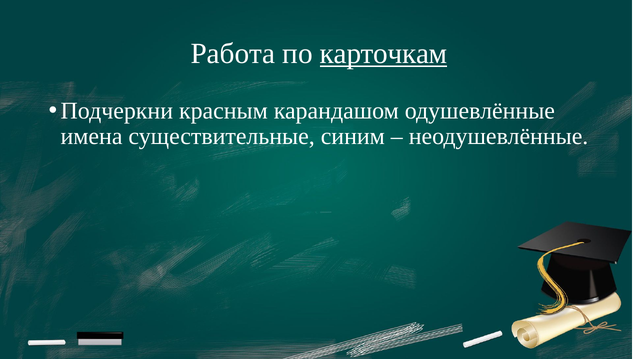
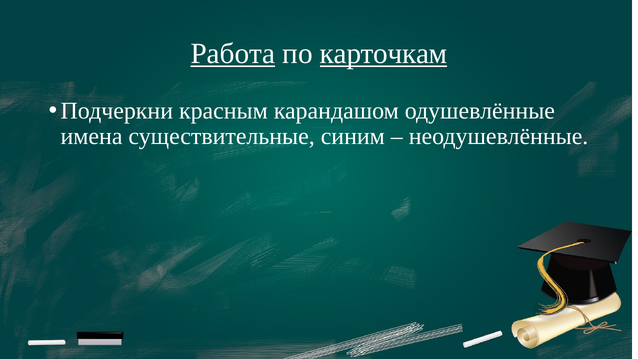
Работа underline: none -> present
